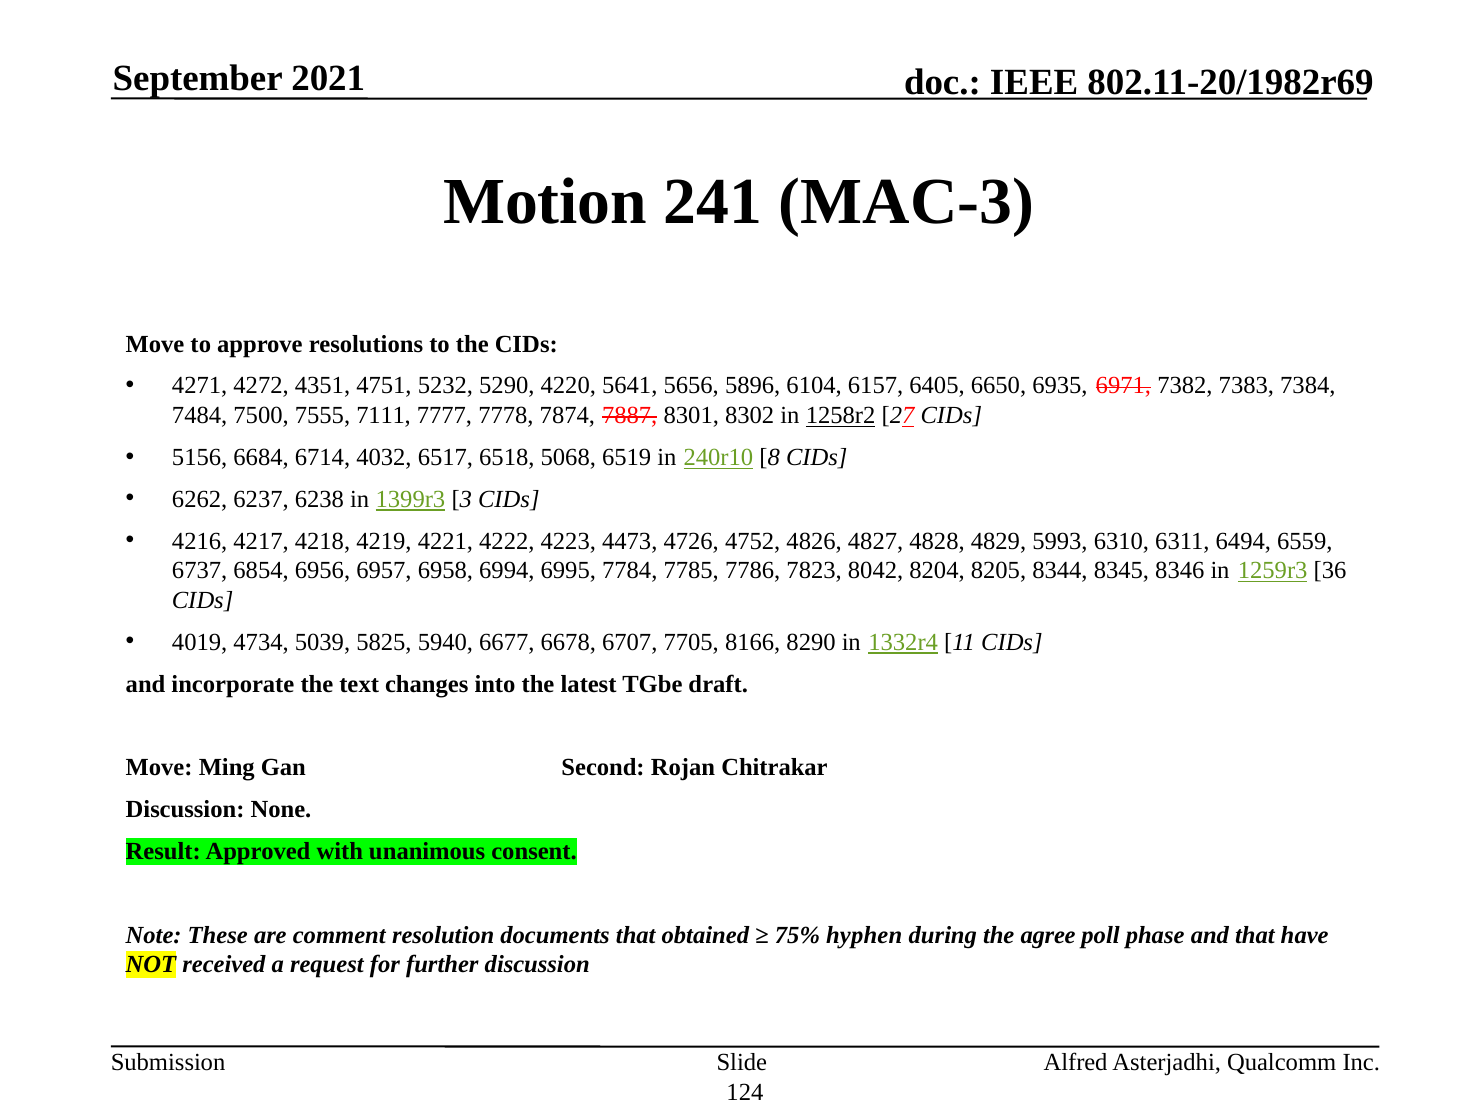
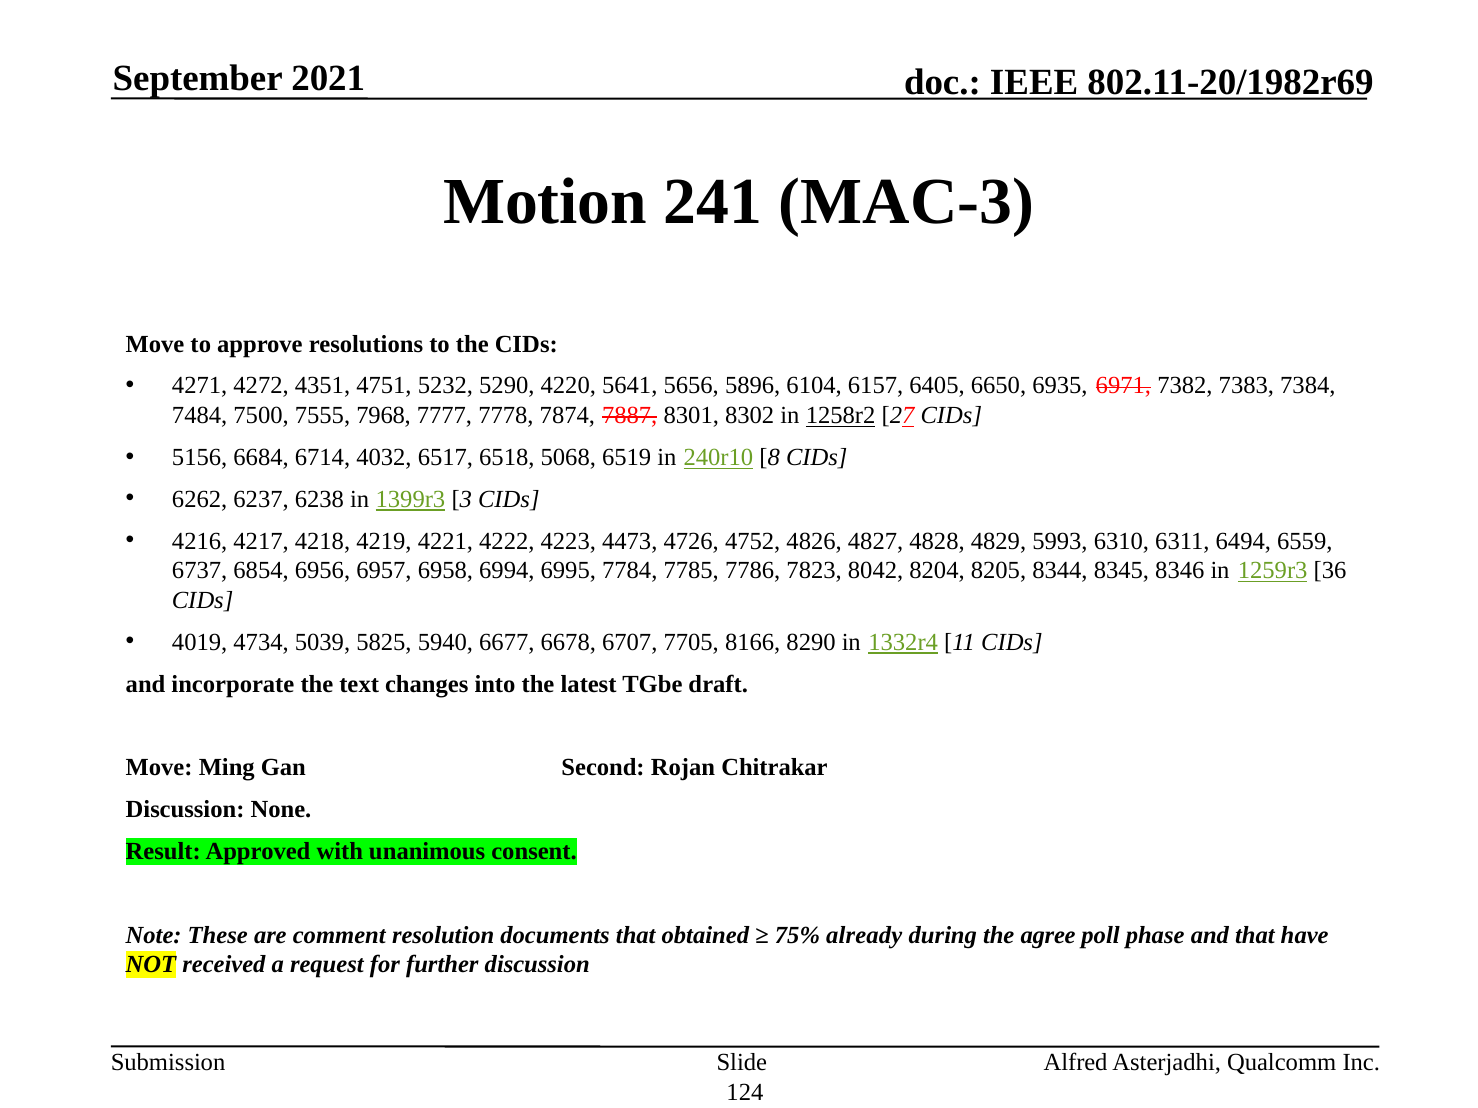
7111: 7111 -> 7968
hyphen: hyphen -> already
